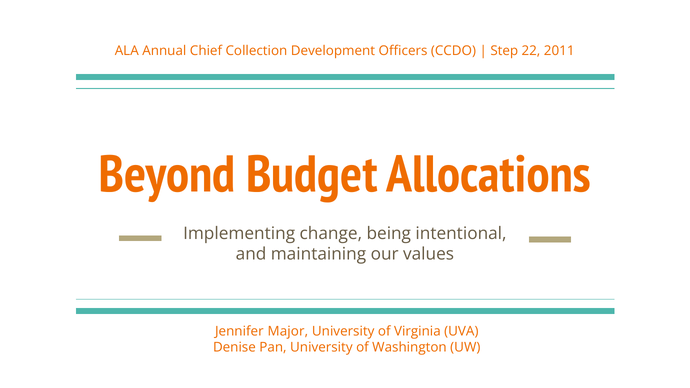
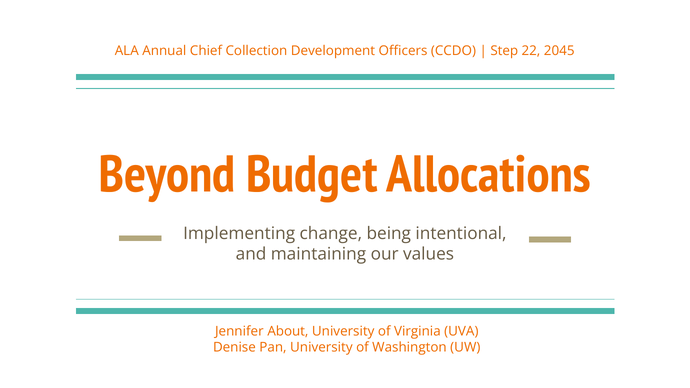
2011: 2011 -> 2045
Major: Major -> About
